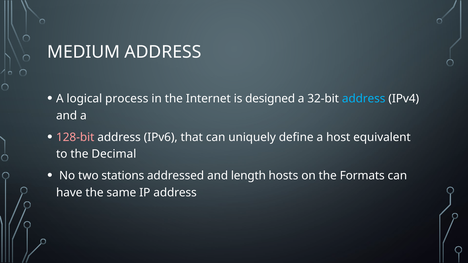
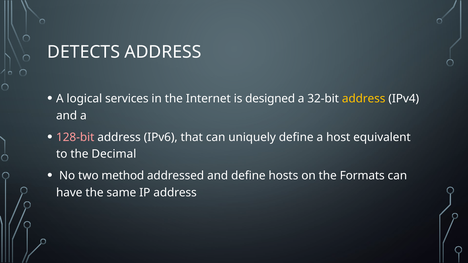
MEDIUM: MEDIUM -> DETECTS
process: process -> services
address at (364, 99) colour: light blue -> yellow
stations: stations -> method
and length: length -> define
